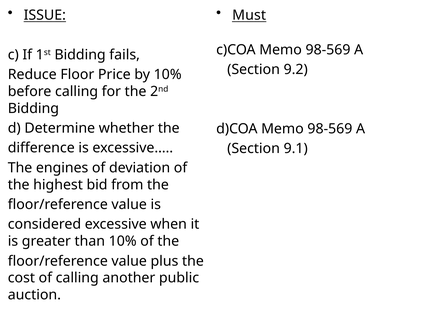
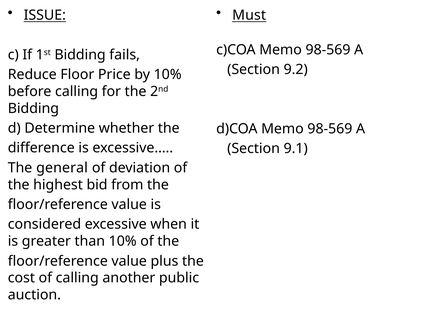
engines: engines -> general
